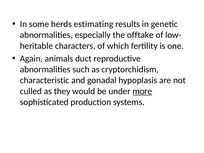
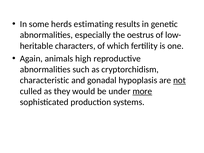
offtake: offtake -> oestrus
duct: duct -> high
not underline: none -> present
